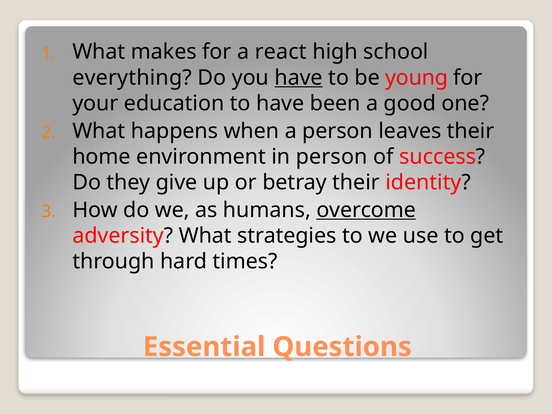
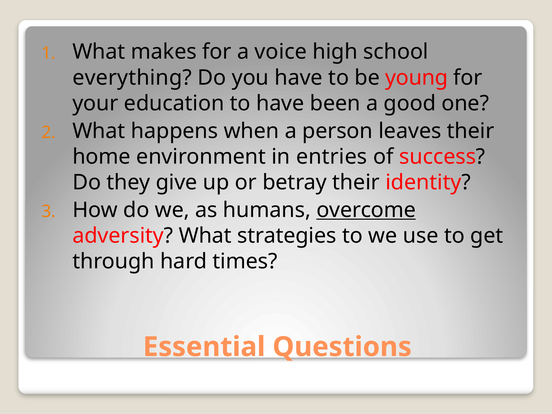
react: react -> voice
have at (299, 78) underline: present -> none
in person: person -> entries
